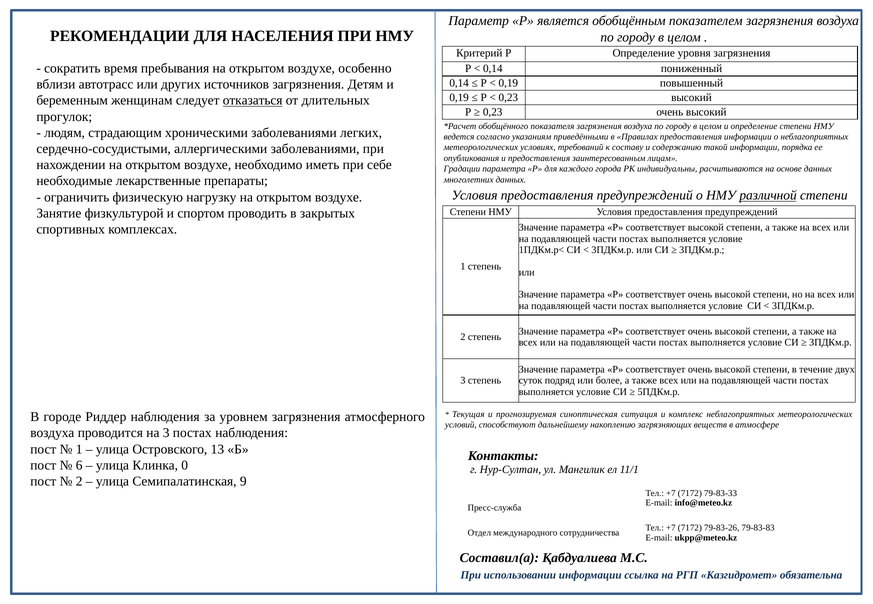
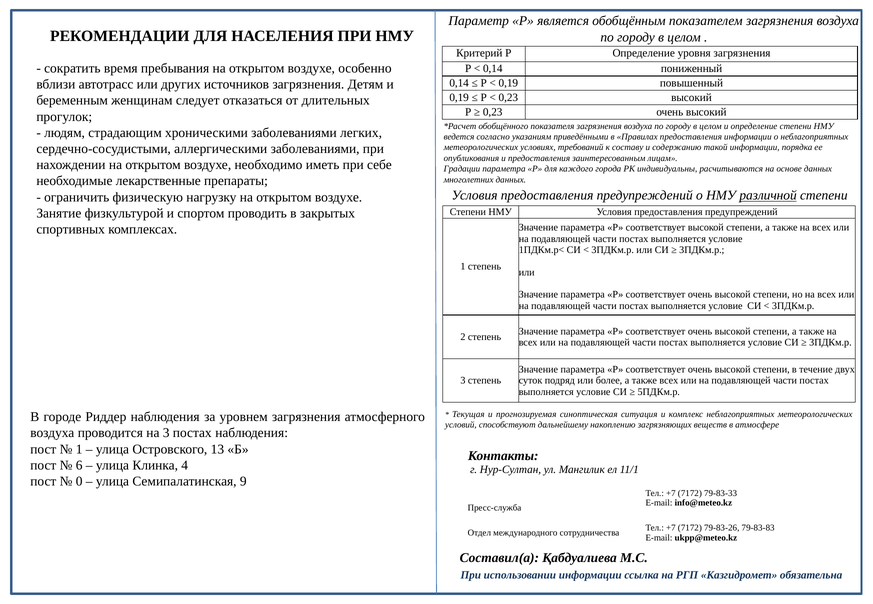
отказаться underline: present -> none
0: 0 -> 4
2 at (79, 482): 2 -> 0
